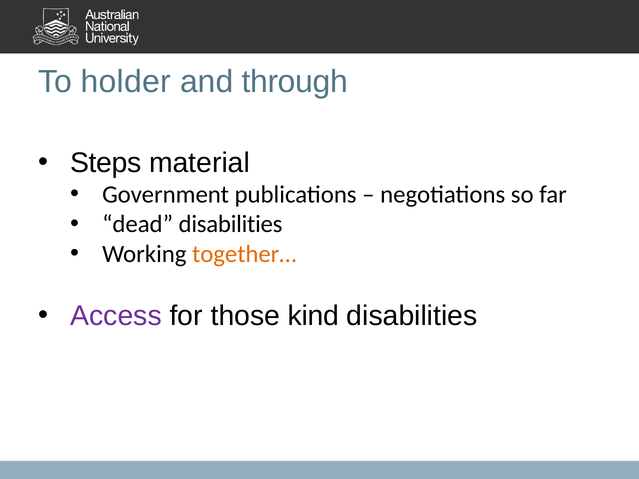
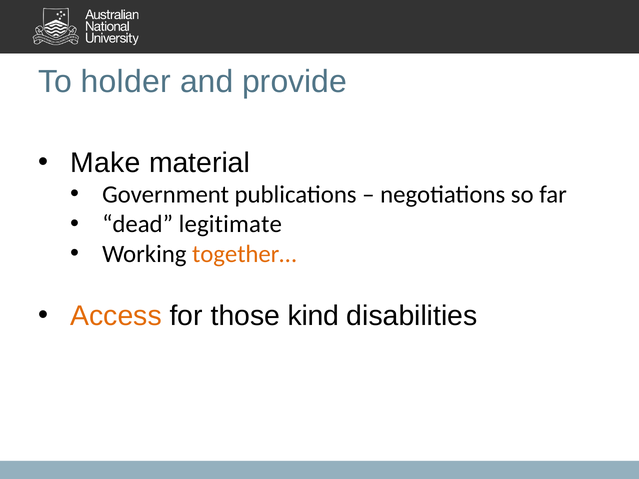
through: through -> provide
Steps: Steps -> Make
dead disabilities: disabilities -> legitimate
Access colour: purple -> orange
